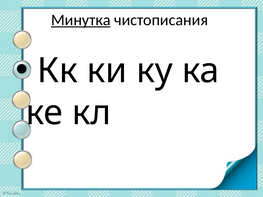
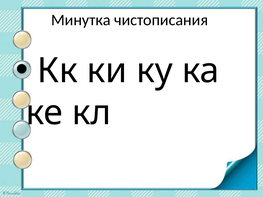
Минутка underline: present -> none
